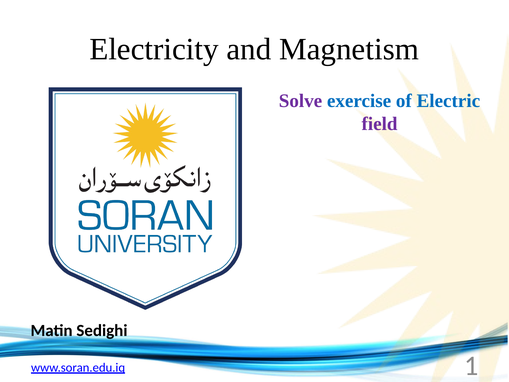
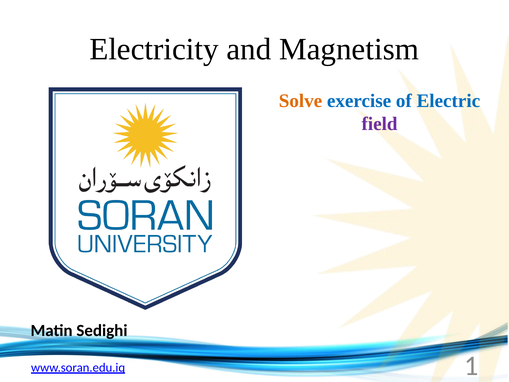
Solve colour: purple -> orange
